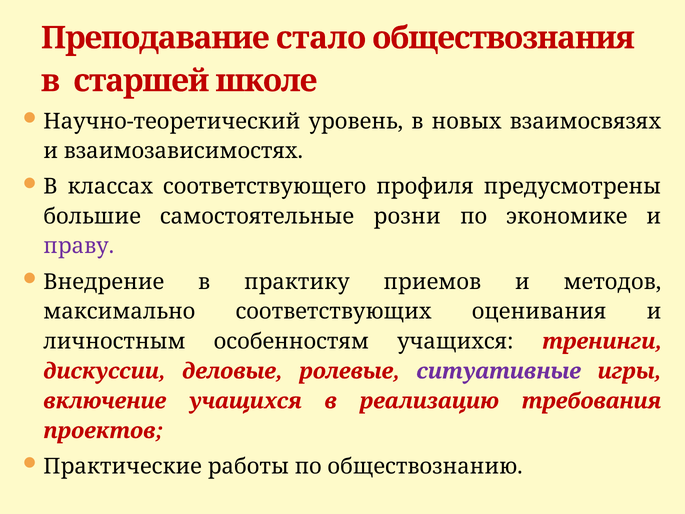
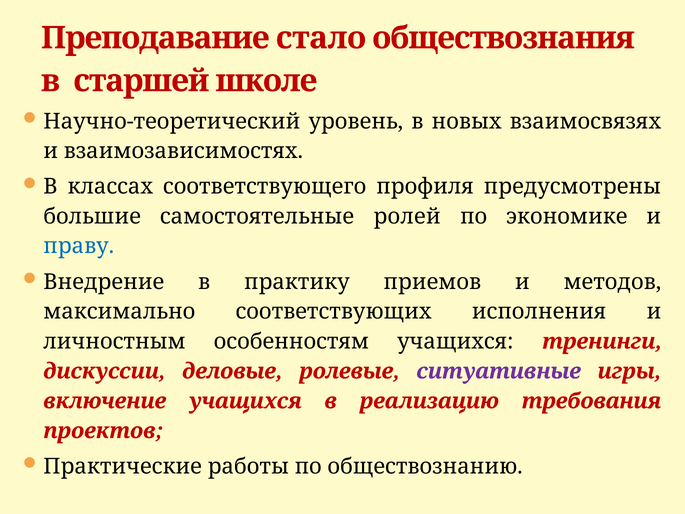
розни: розни -> ролей
праву colour: purple -> blue
оценивания: оценивания -> исполнения
